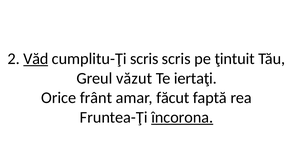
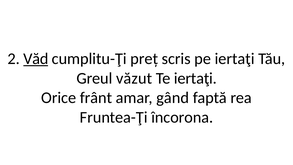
cumplitu-Ţi scris: scris -> preț
pe ţintuit: ţintuit -> iertaţi
făcut: făcut -> gând
încorona underline: present -> none
